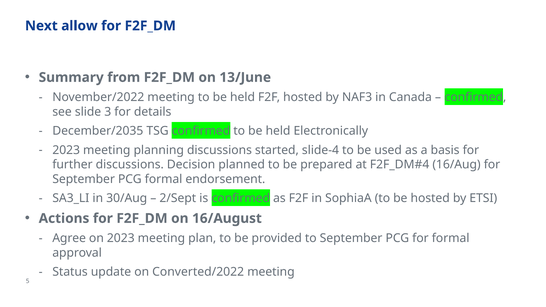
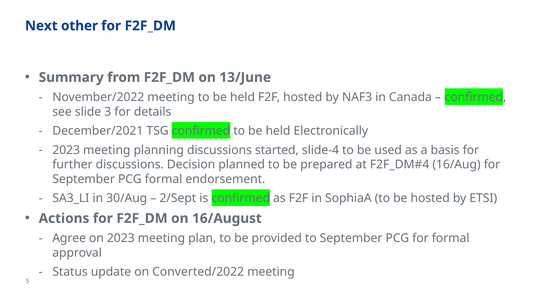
allow: allow -> other
December/2035: December/2035 -> December/2021
